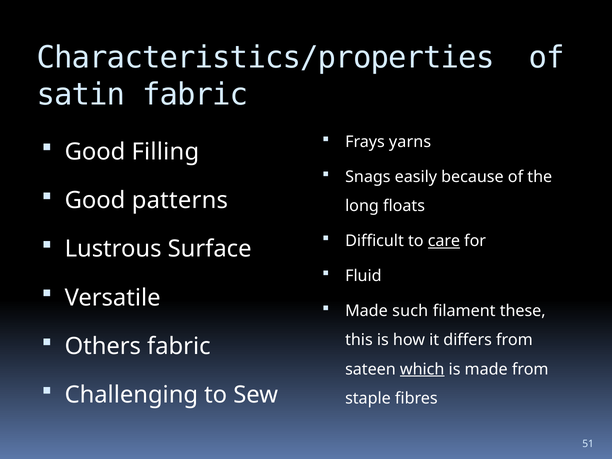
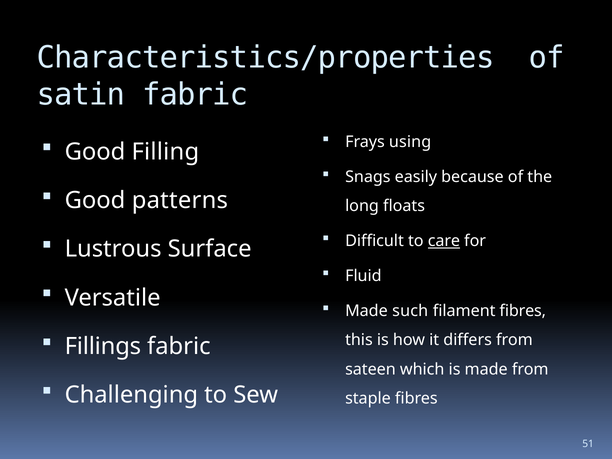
yarns: yarns -> using
filament these: these -> fibres
Others: Others -> Fillings
which underline: present -> none
